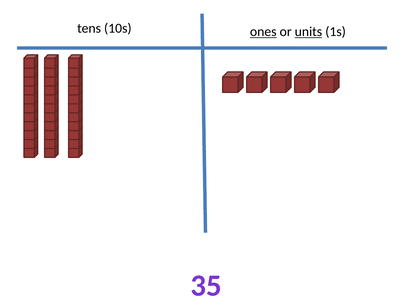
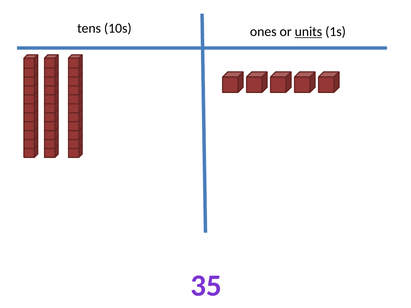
ones underline: present -> none
